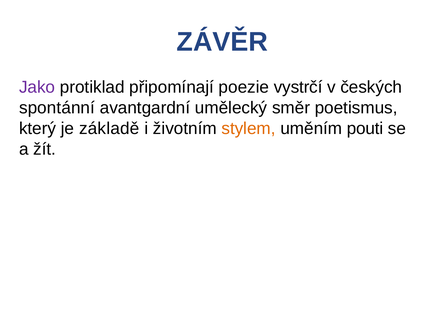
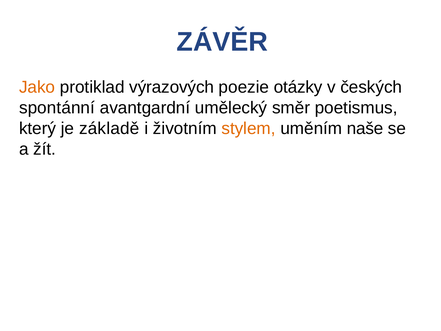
Jako colour: purple -> orange
připomínají: připomínají -> výrazových
vystrčí: vystrčí -> otázky
pouti: pouti -> naše
